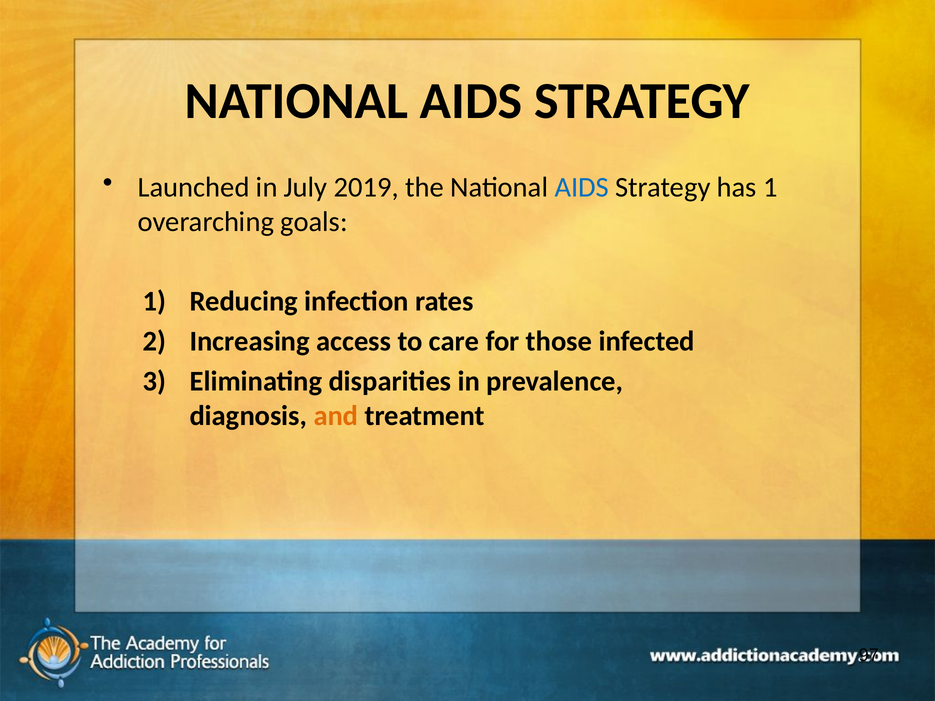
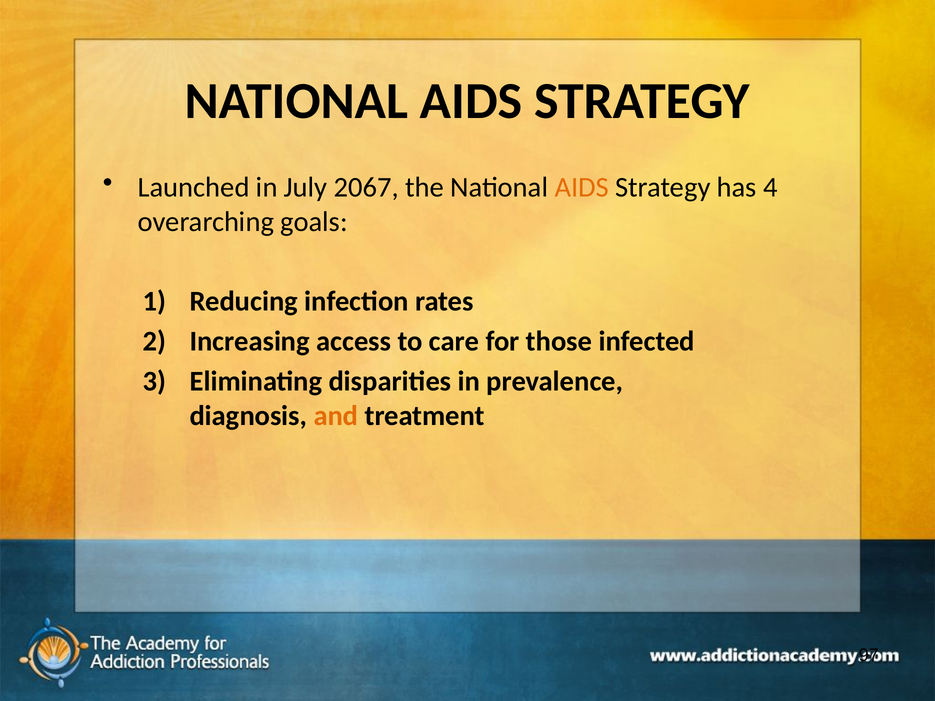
2019: 2019 -> 2067
AIDS at (582, 187) colour: blue -> orange
has 1: 1 -> 4
